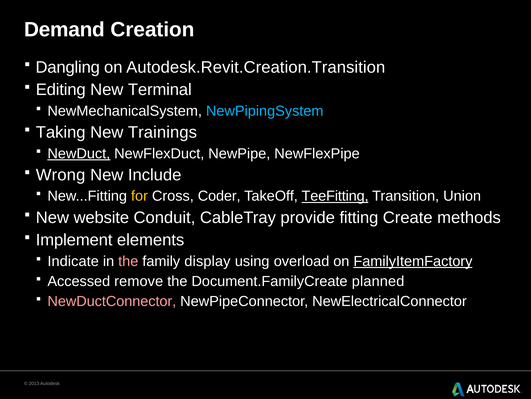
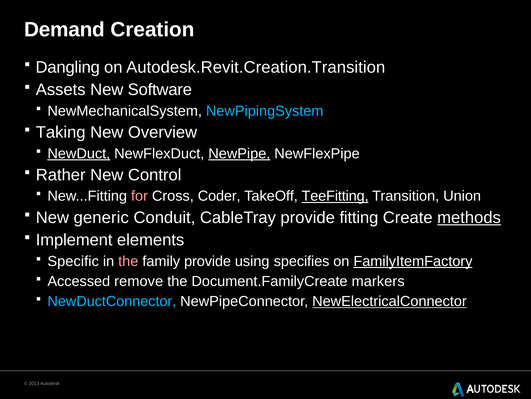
Editing: Editing -> Assets
Terminal: Terminal -> Software
Trainings: Trainings -> Overview
NewPipe underline: none -> present
Wrong: Wrong -> Rather
Include: Include -> Control
for colour: yellow -> pink
website: website -> generic
methods underline: none -> present
Indicate: Indicate -> Specific
family display: display -> provide
overload: overload -> specifies
planned: planned -> markers
NewDuctConnector colour: pink -> light blue
NewElectricalConnector underline: none -> present
